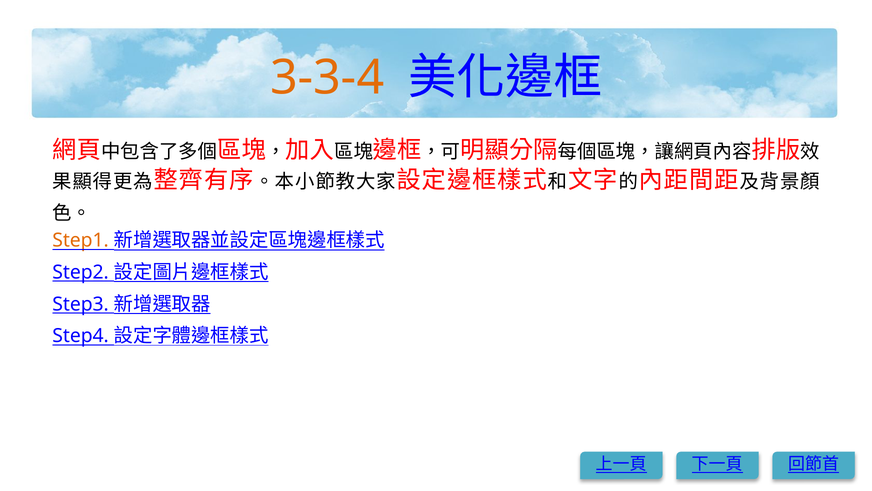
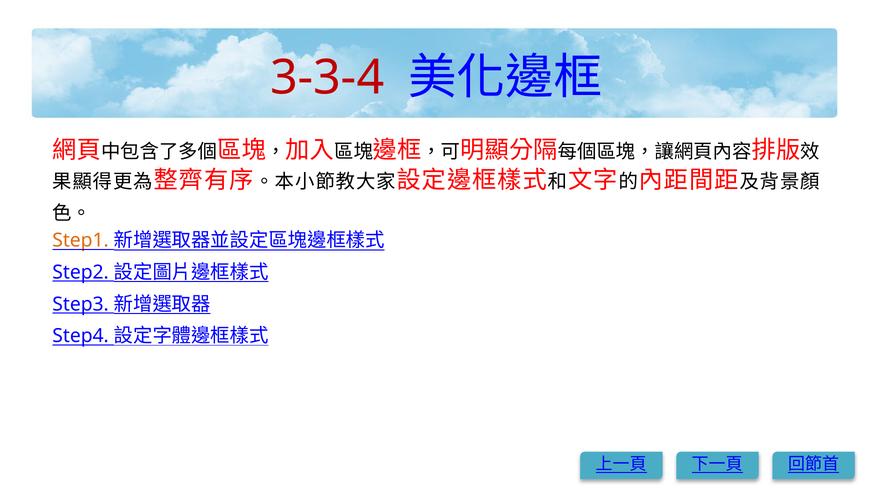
3-3-4 colour: orange -> red
